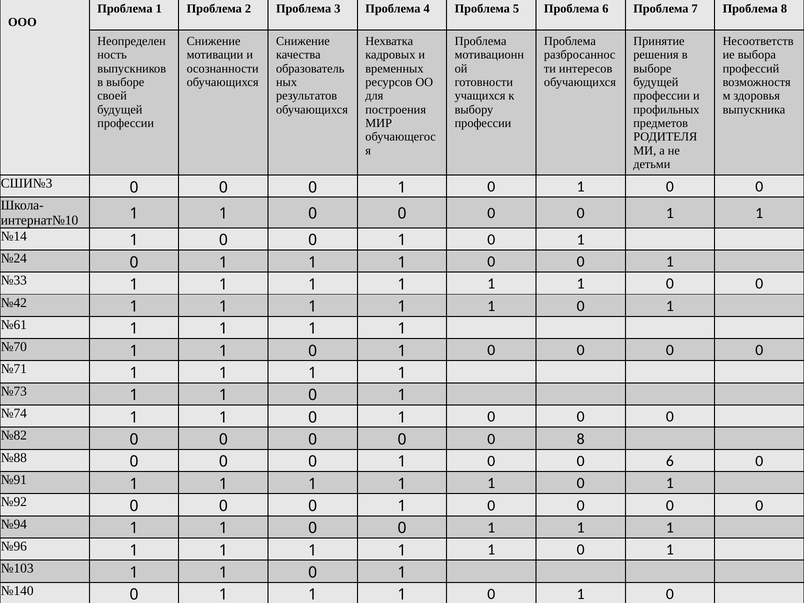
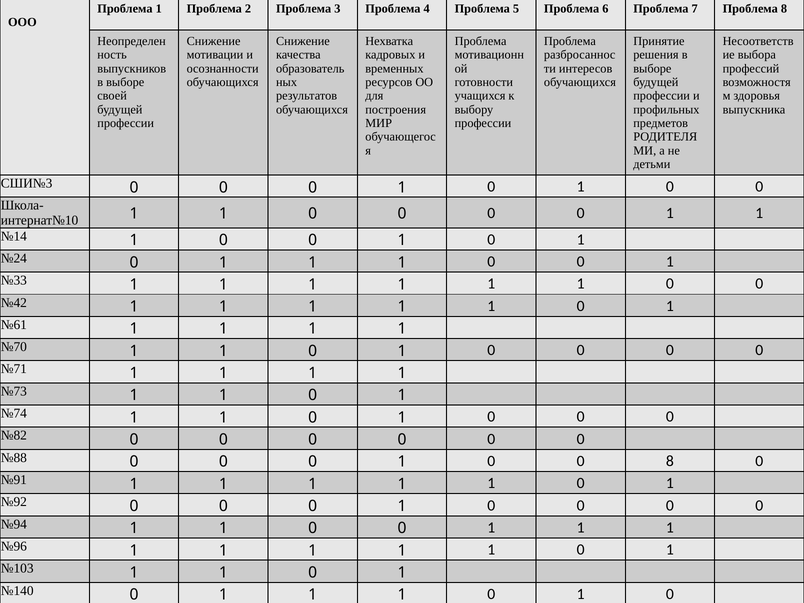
8 at (581, 439): 8 -> 0
0 6: 6 -> 8
